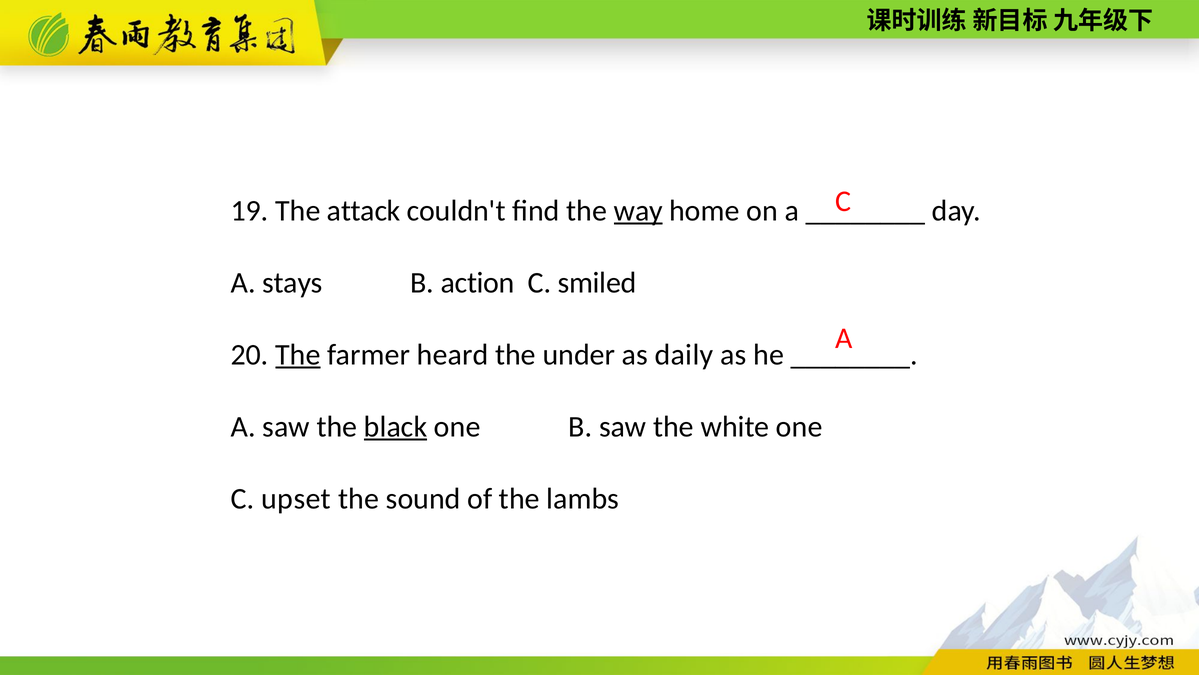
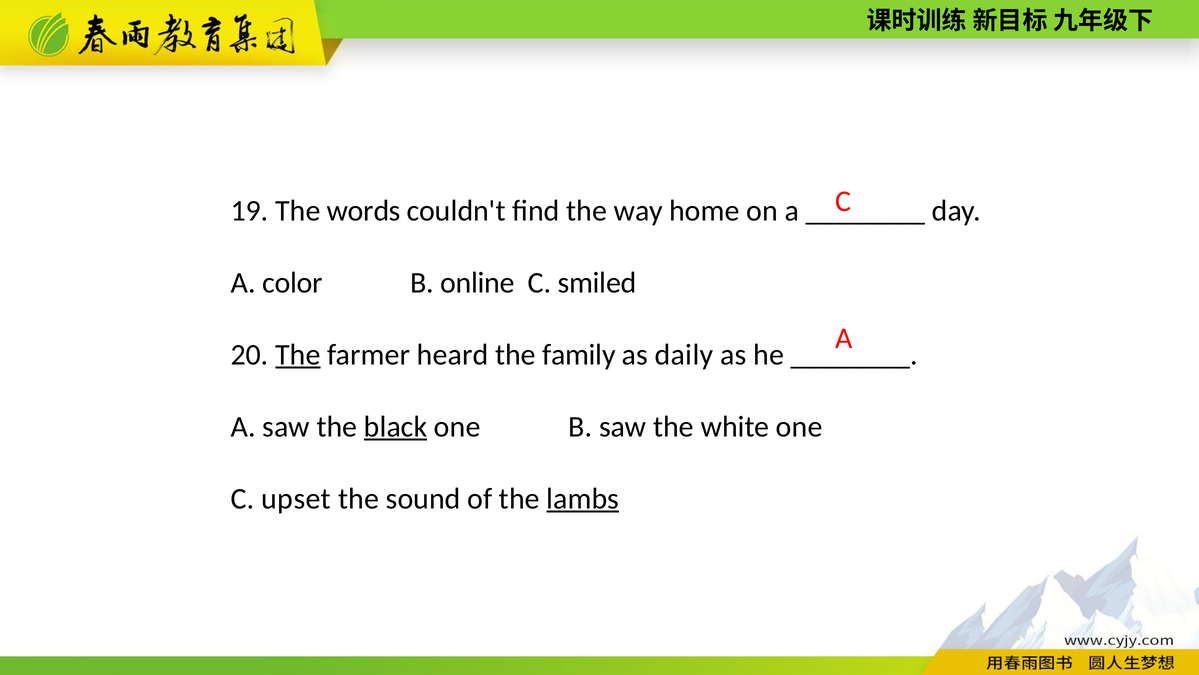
attack: attack -> words
way underline: present -> none
stays: stays -> color
action: action -> online
under: under -> family
lambs underline: none -> present
